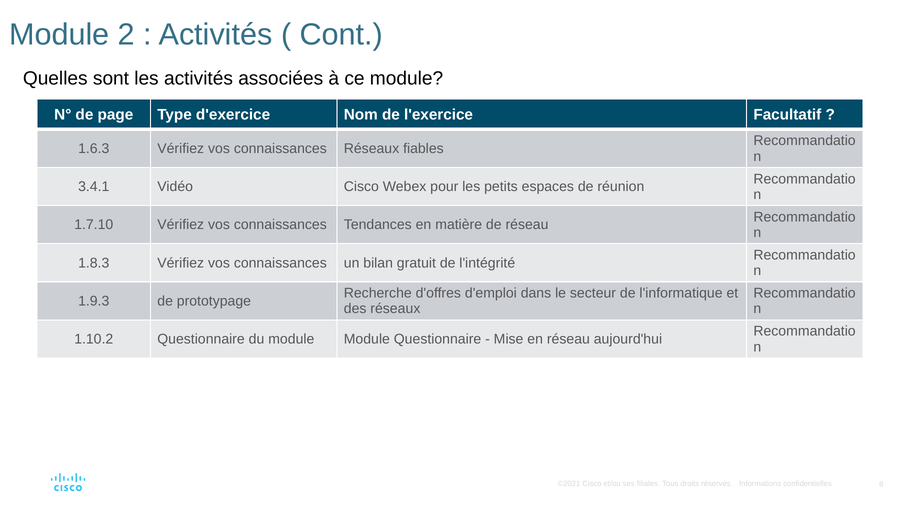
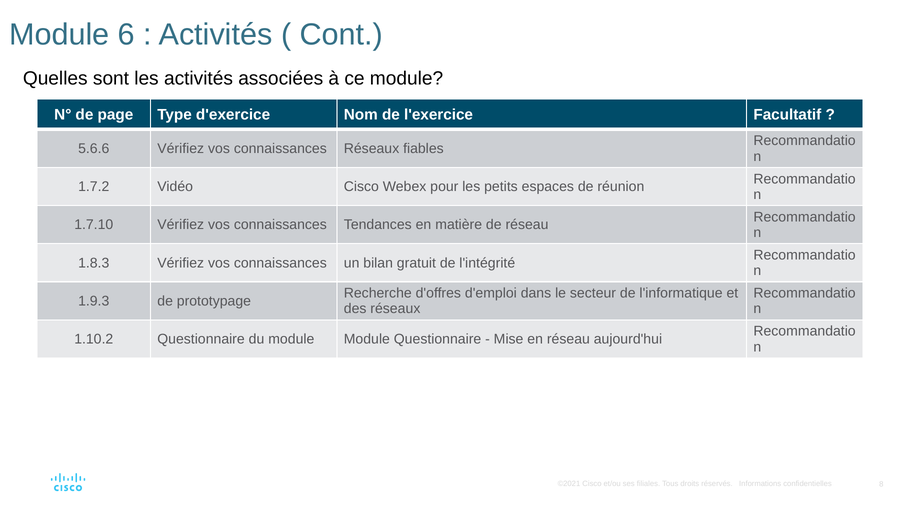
2: 2 -> 6
1.6.3: 1.6.3 -> 5.6.6
3.4.1: 3.4.1 -> 1.7.2
